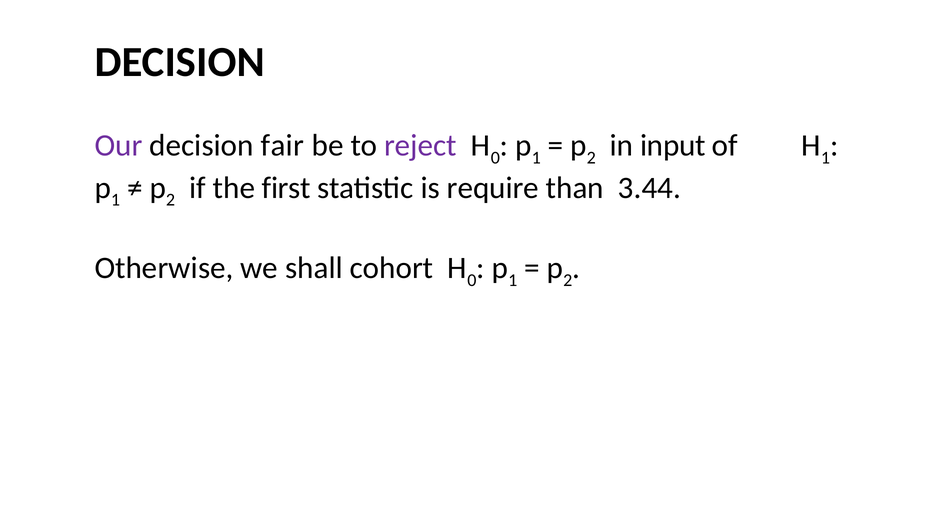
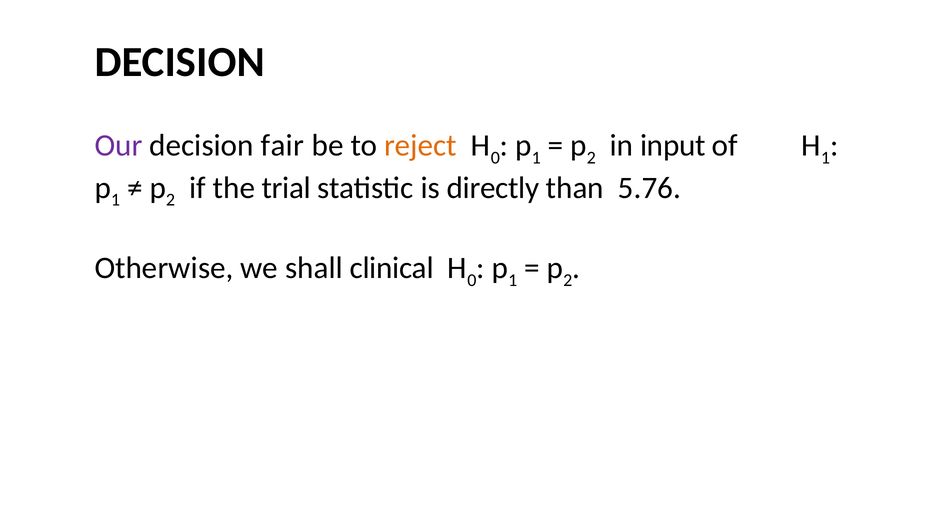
reject colour: purple -> orange
first: first -> trial
require: require -> directly
3.44: 3.44 -> 5.76
cohort: cohort -> clinical
